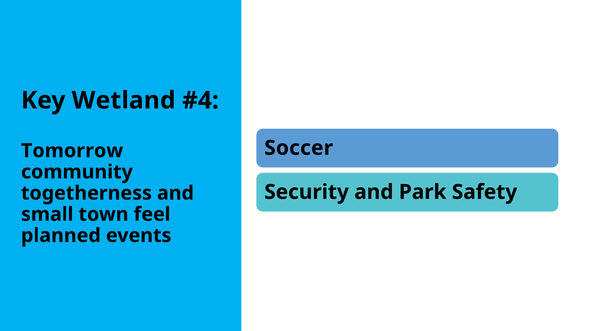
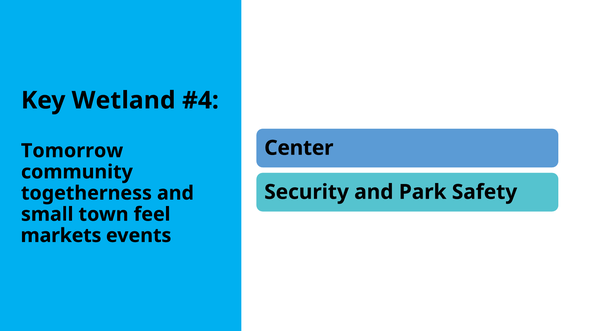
Soccer: Soccer -> Center
planned: planned -> markets
